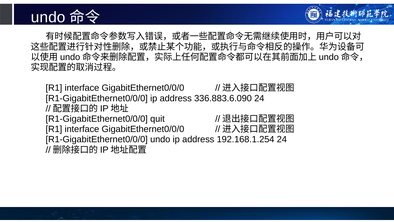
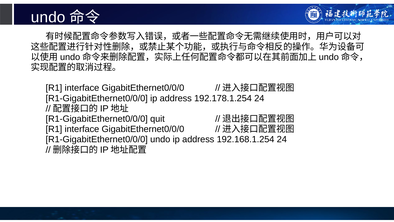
336.883.6.090: 336.883.6.090 -> 192.178.1.254
